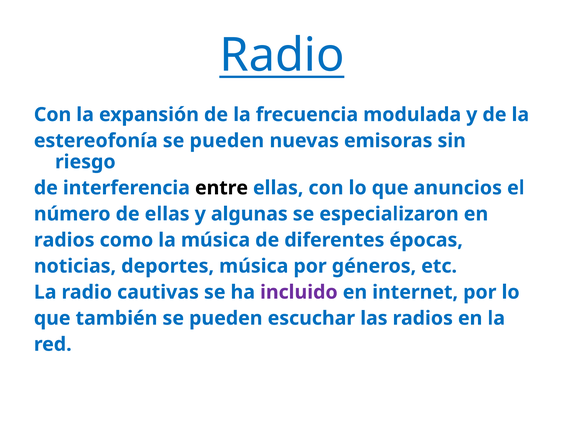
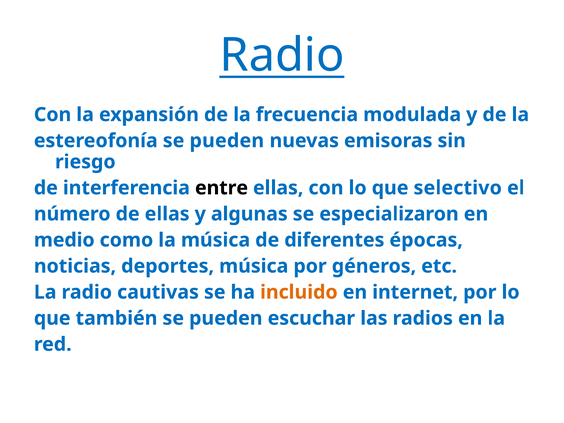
anuncios: anuncios -> selectivo
radios at (64, 240): radios -> medio
incluido colour: purple -> orange
